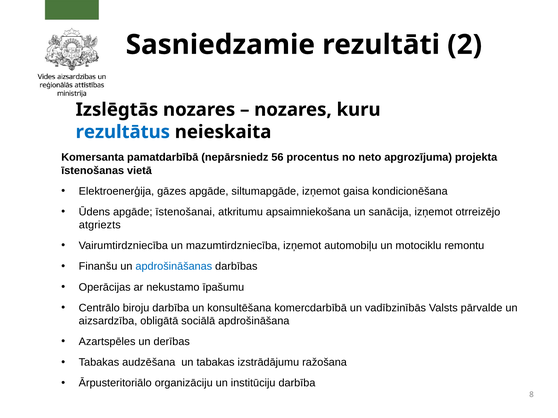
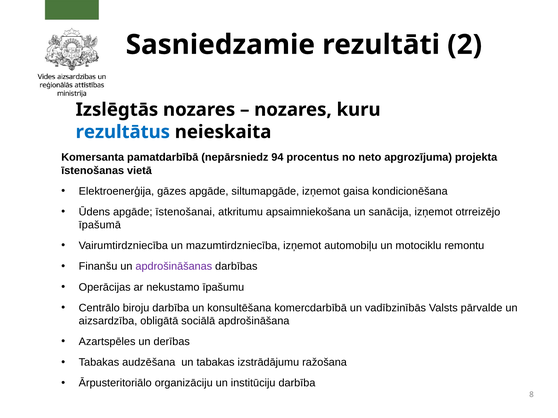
56: 56 -> 94
atgriezts: atgriezts -> īpašumā
apdrošināšanas colour: blue -> purple
